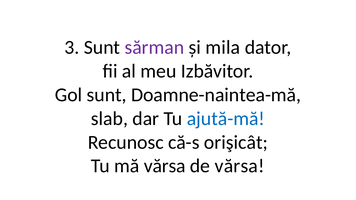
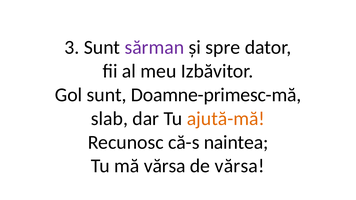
mila: mila -> spre
Doamne-naintea-mă: Doamne-naintea-mă -> Doamne-primesc-mă
ajută-mă colour: blue -> orange
orişicât: orişicât -> naintea
